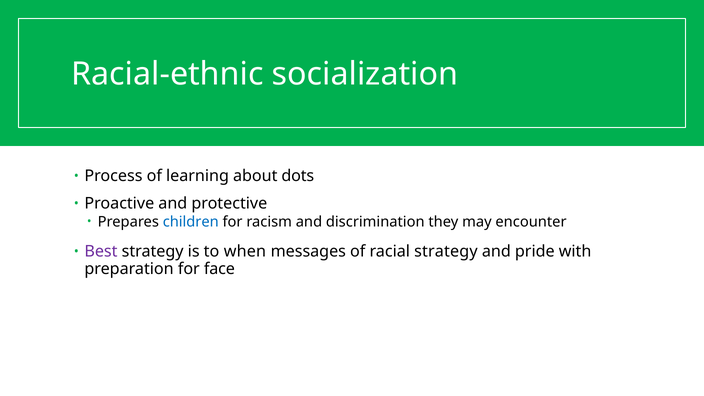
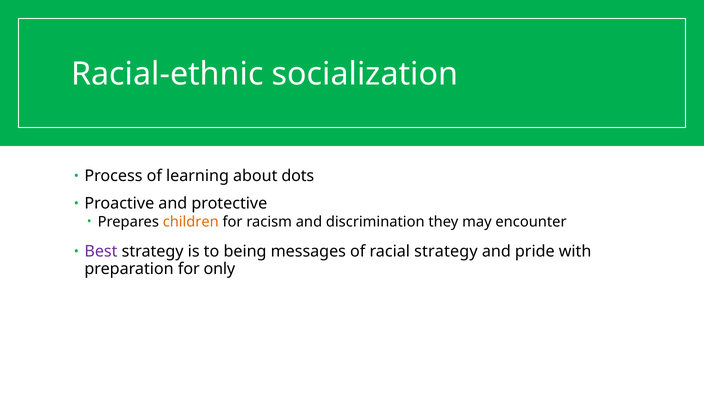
children colour: blue -> orange
when: when -> being
face: face -> only
